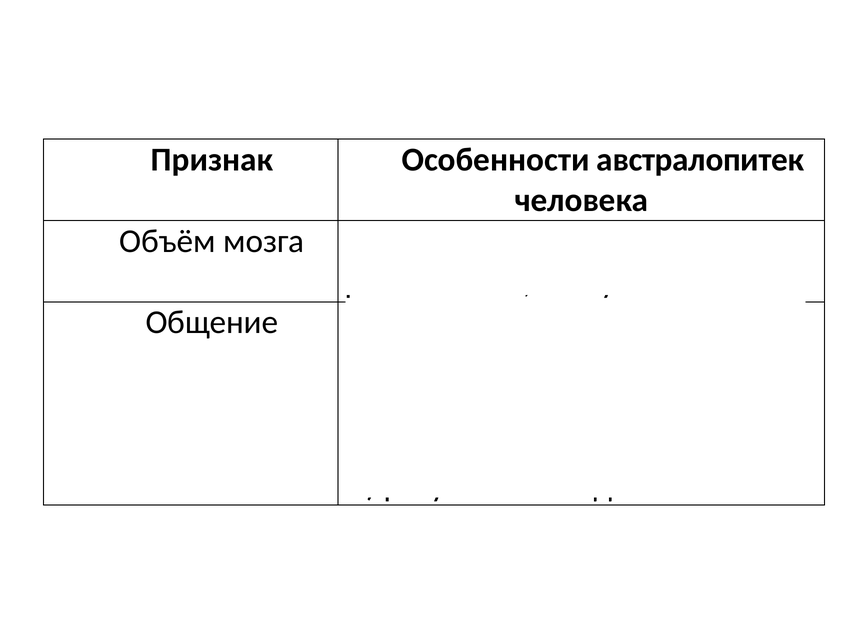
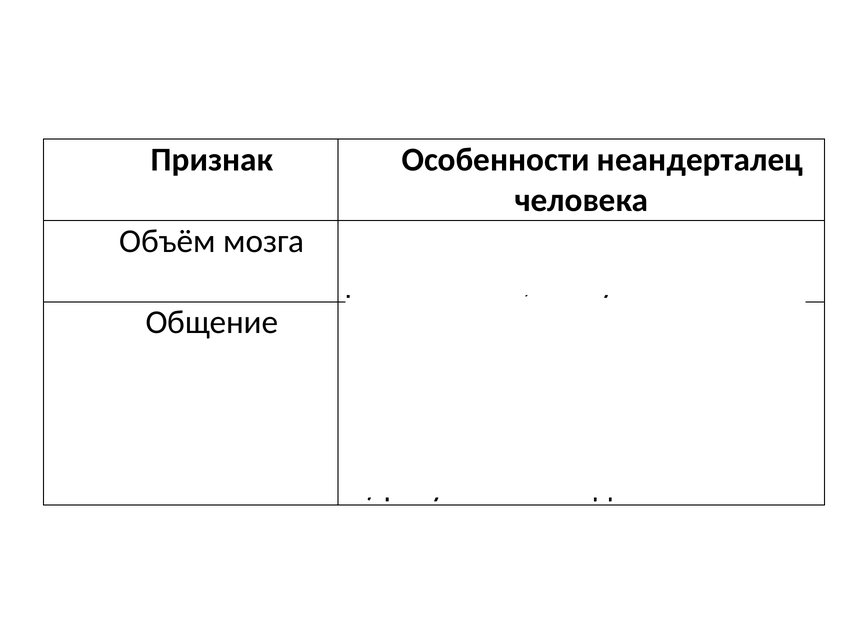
австралопитек: австралопитек -> неандерталец
